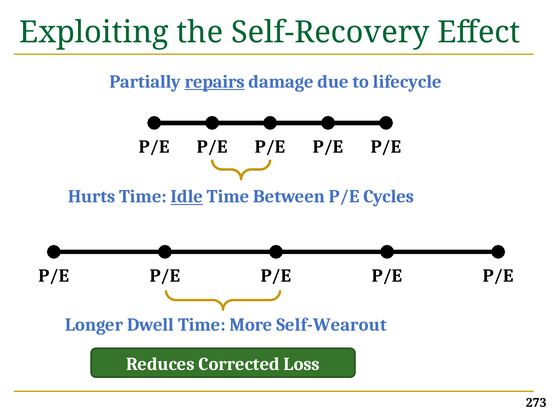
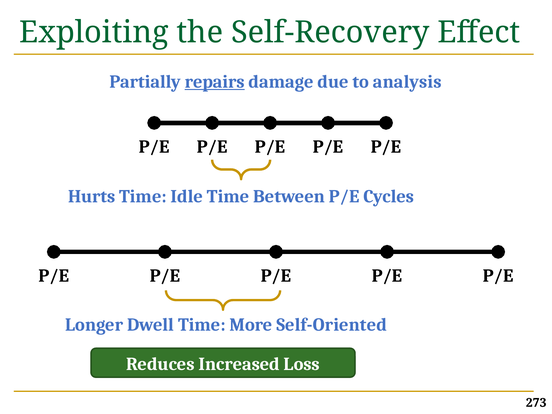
lifecycle: lifecycle -> analysis
Idle underline: present -> none
Self-Wearout: Self-Wearout -> Self-Oriented
Corrected: Corrected -> Increased
